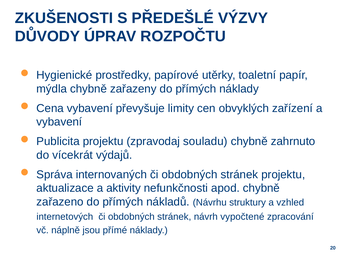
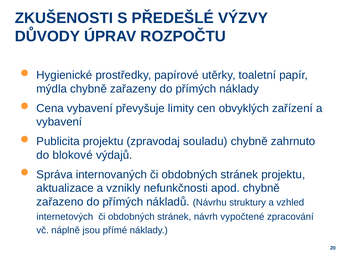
vícekrát: vícekrát -> blokové
aktivity: aktivity -> vznikly
